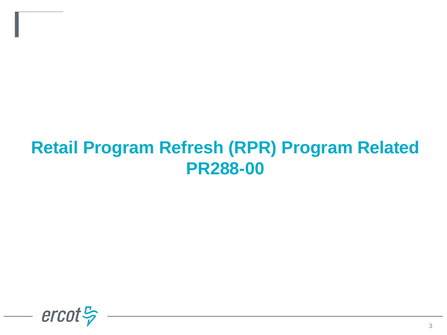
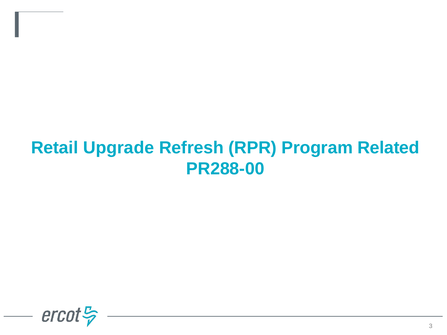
Retail Program: Program -> Upgrade
